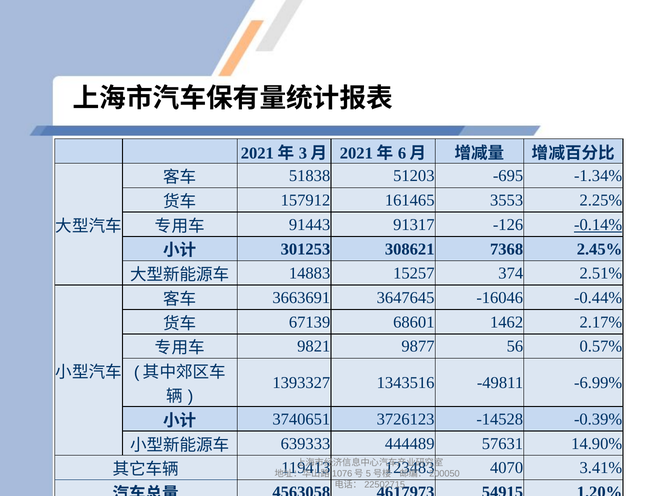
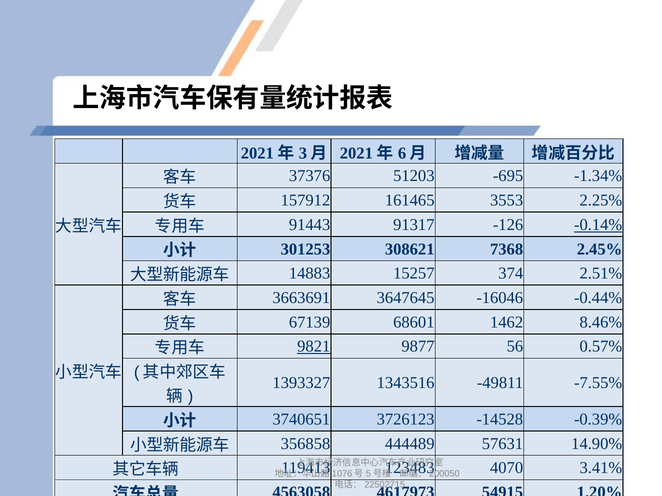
51838: 51838 -> 37376
2.17%: 2.17% -> 8.46%
9821 underline: none -> present
-6.99%: -6.99% -> -7.55%
639333: 639333 -> 356858
